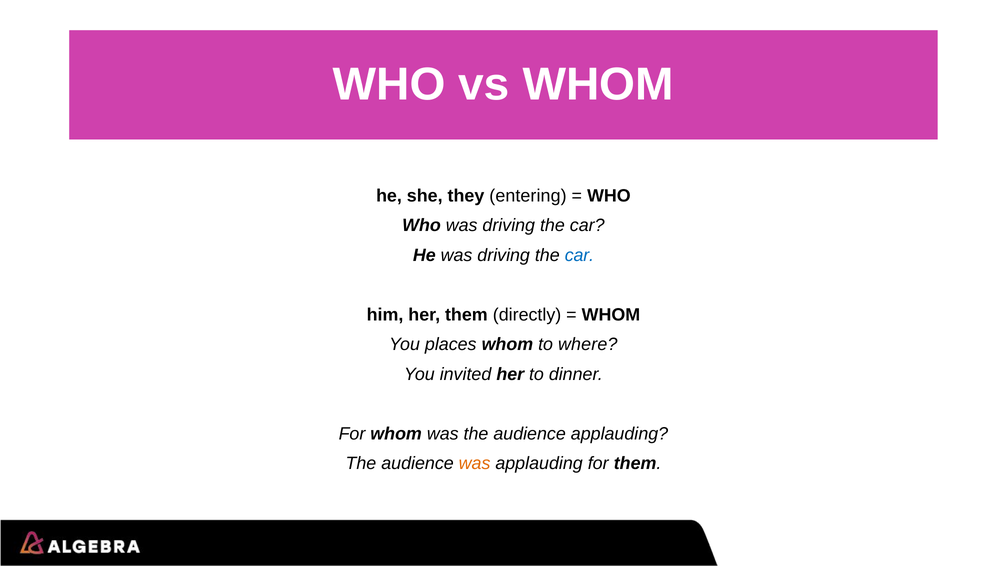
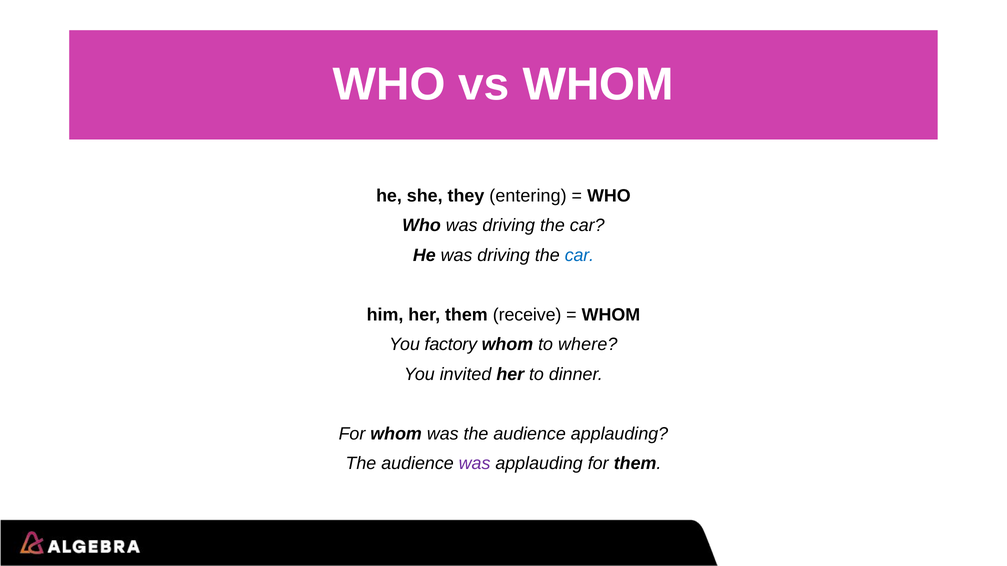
directly: directly -> receive
places: places -> factory
was at (475, 464) colour: orange -> purple
